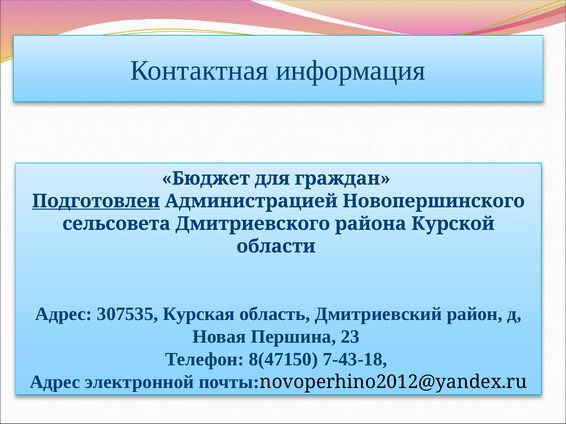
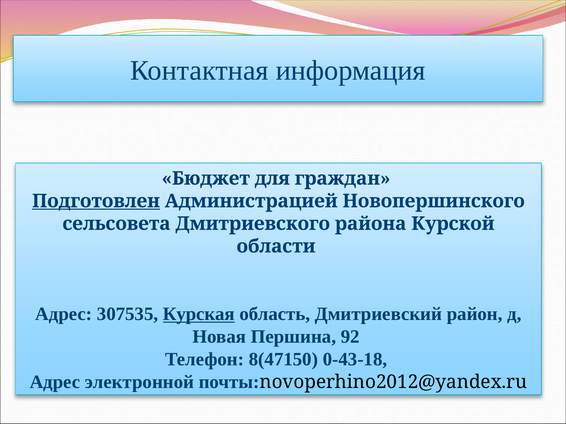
Курская underline: none -> present
23: 23 -> 92
7-43-18: 7-43-18 -> 0-43-18
